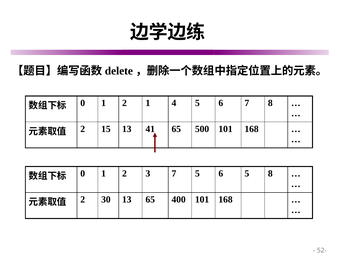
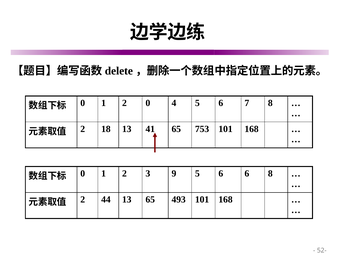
2 1: 1 -> 0
15: 15 -> 18
500: 500 -> 753
3 7: 7 -> 9
6 5: 5 -> 6
30: 30 -> 44
400: 400 -> 493
